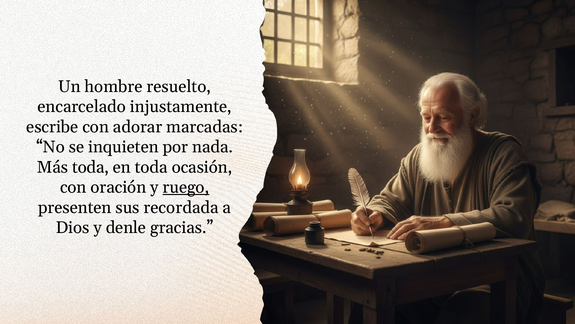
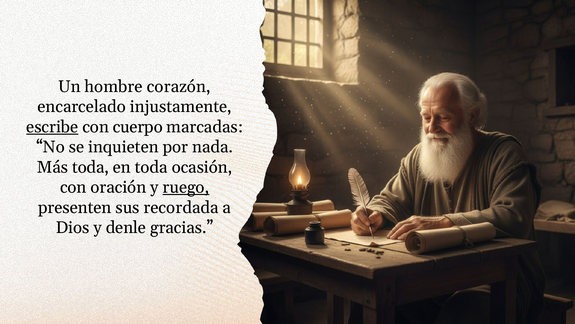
resuelto: resuelto -> corazón
escribe underline: none -> present
adorar: adorar -> cuerpo
